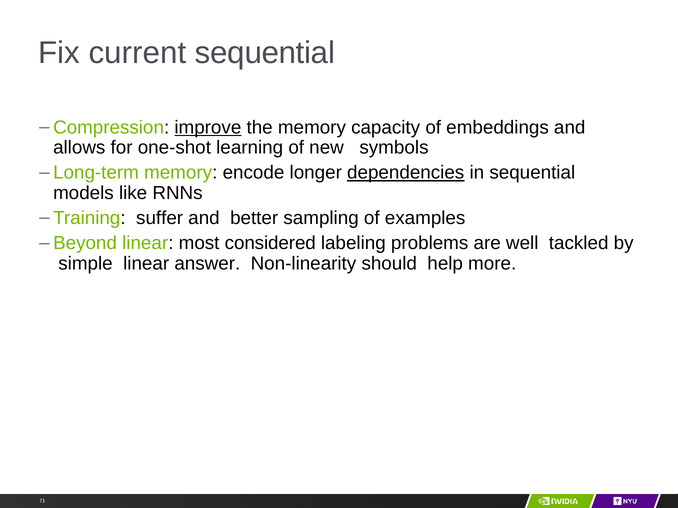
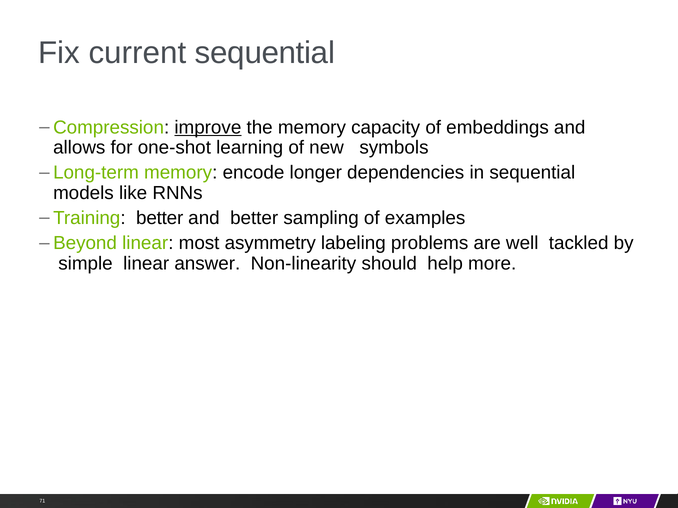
dependencies underline: present -> none
Training suffer: suffer -> better
considered: considered -> asymmetry
